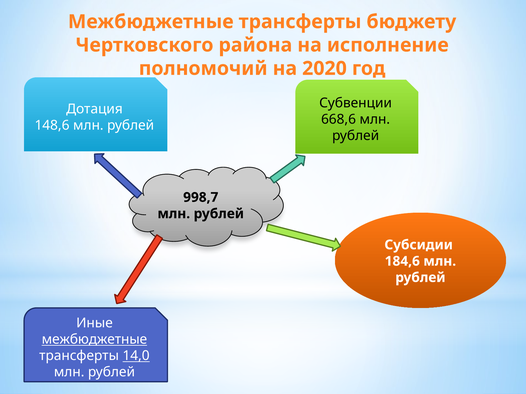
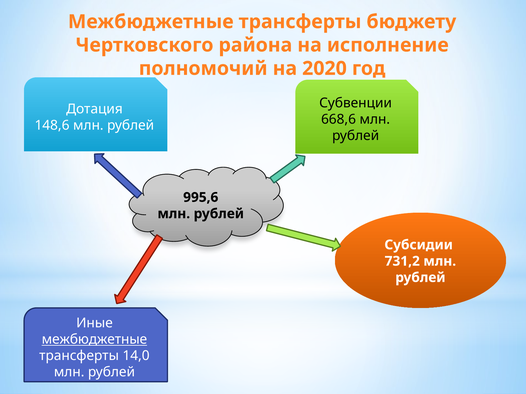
998,7: 998,7 -> 995,6
184,6: 184,6 -> 731,2
14,0 underline: present -> none
